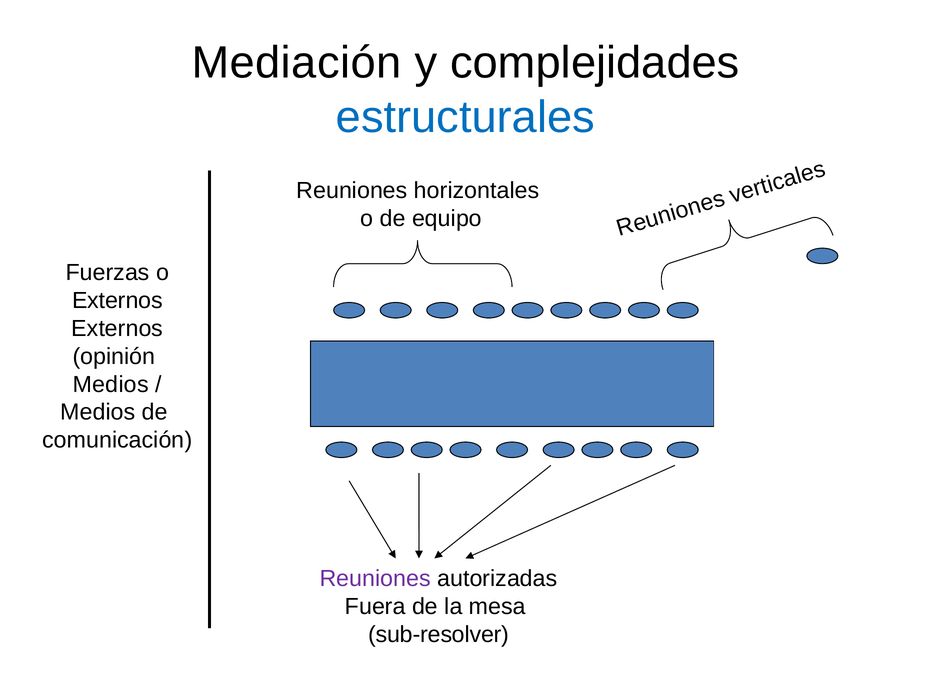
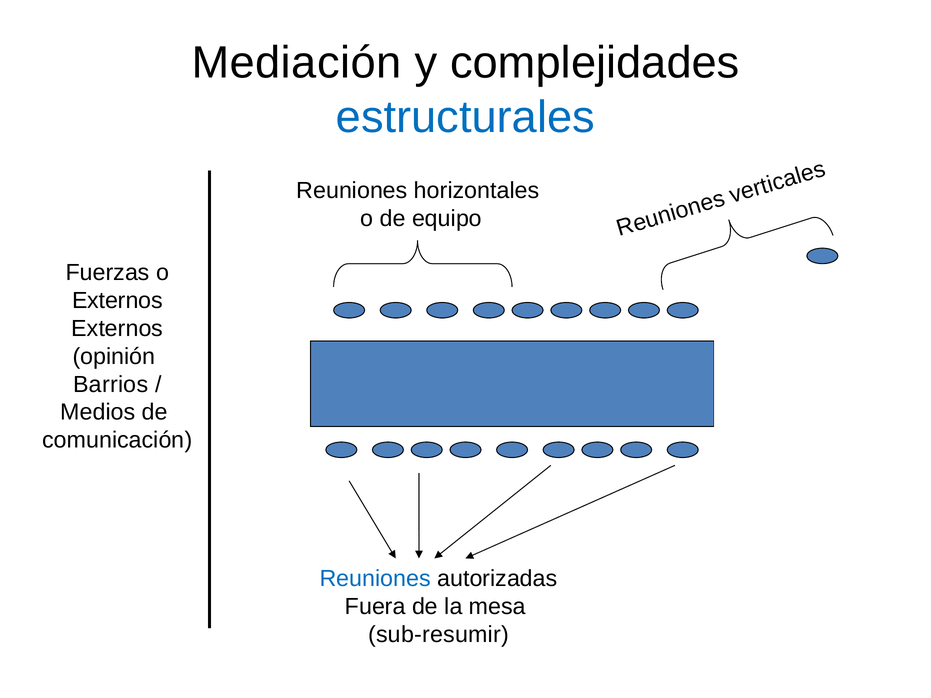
Medios at (111, 384): Medios -> Barrios
Reuniones at (375, 579) colour: purple -> blue
sub-resolver: sub-resolver -> sub-resumir
